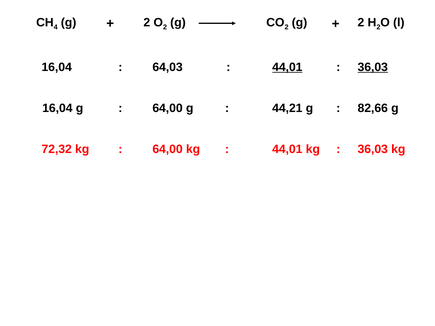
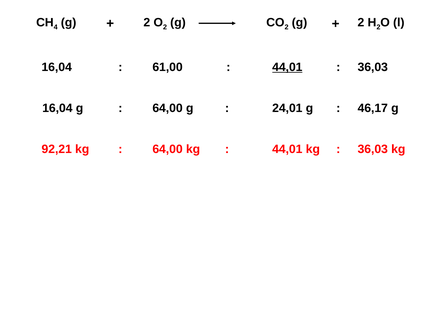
64,03: 64,03 -> 61,00
36,03 at (373, 67) underline: present -> none
44,21: 44,21 -> 24,01
82,66: 82,66 -> 46,17
72,32: 72,32 -> 92,21
